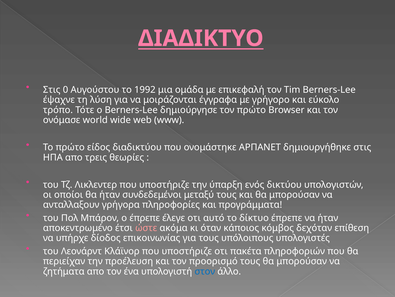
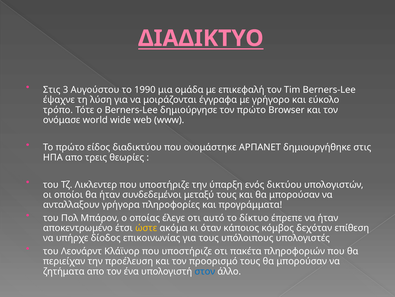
0: 0 -> 3
1992: 1992 -> 1990
ο έπρεπε: έπρεπε -> οποίας
ώστε colour: pink -> yellow
